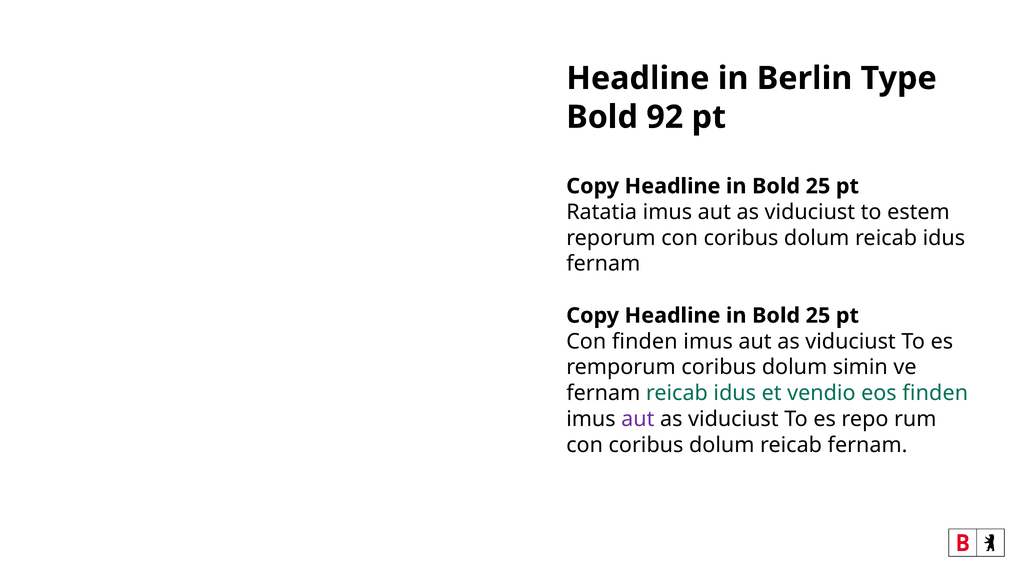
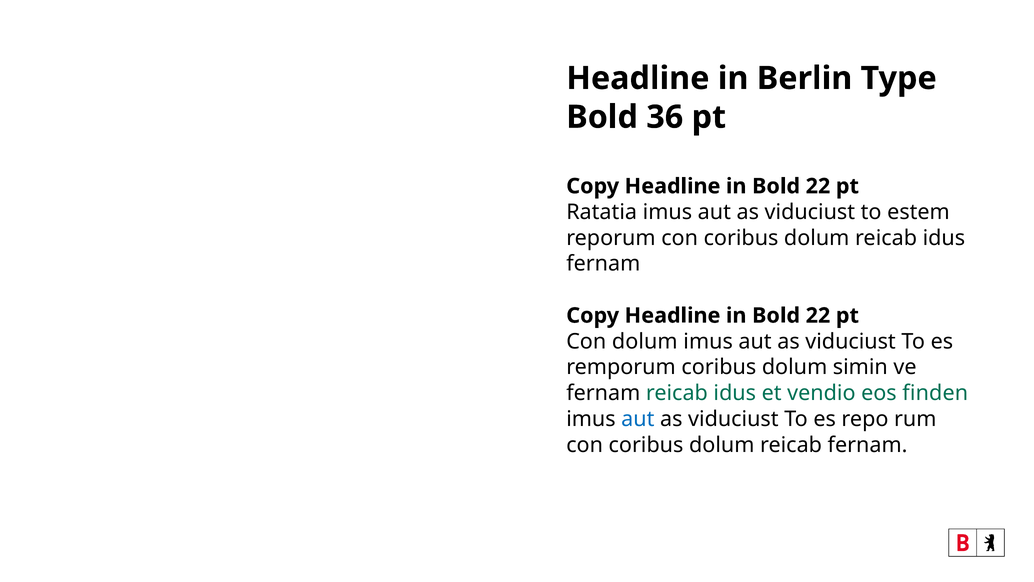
92: 92 -> 36
25 at (818, 186): 25 -> 22
25 at (818, 315): 25 -> 22
Con finden: finden -> dolum
aut at (638, 419) colour: purple -> blue
